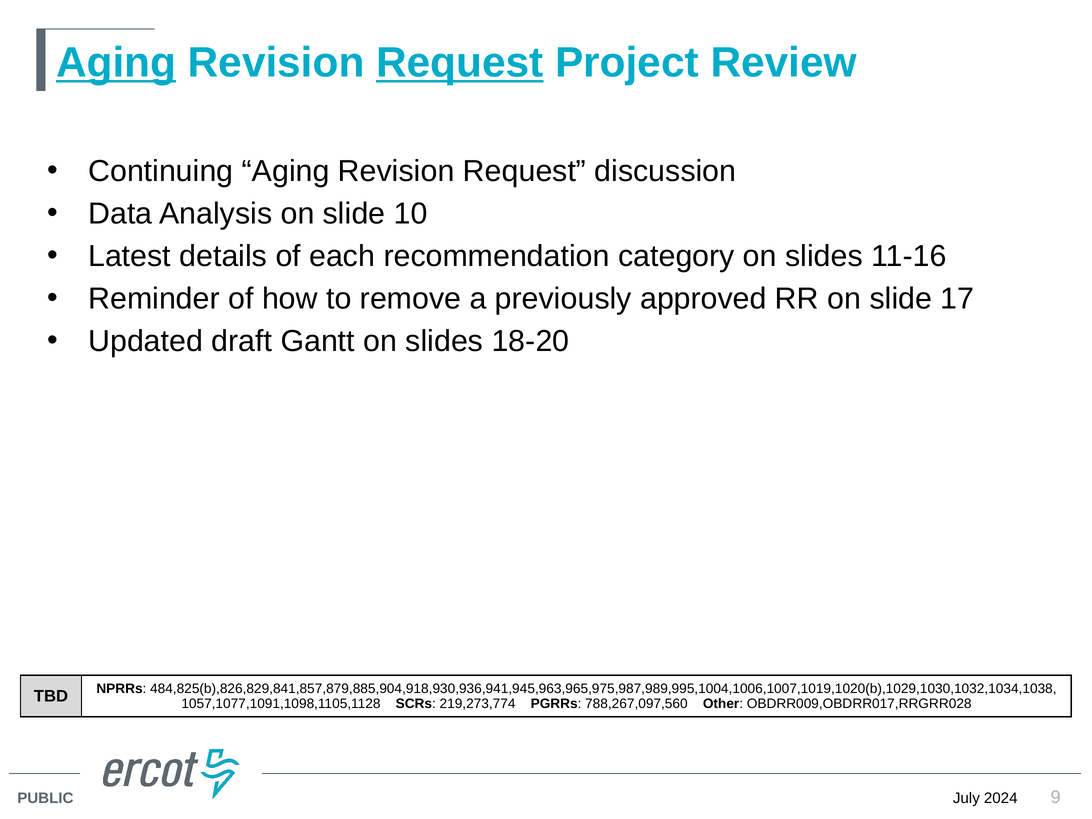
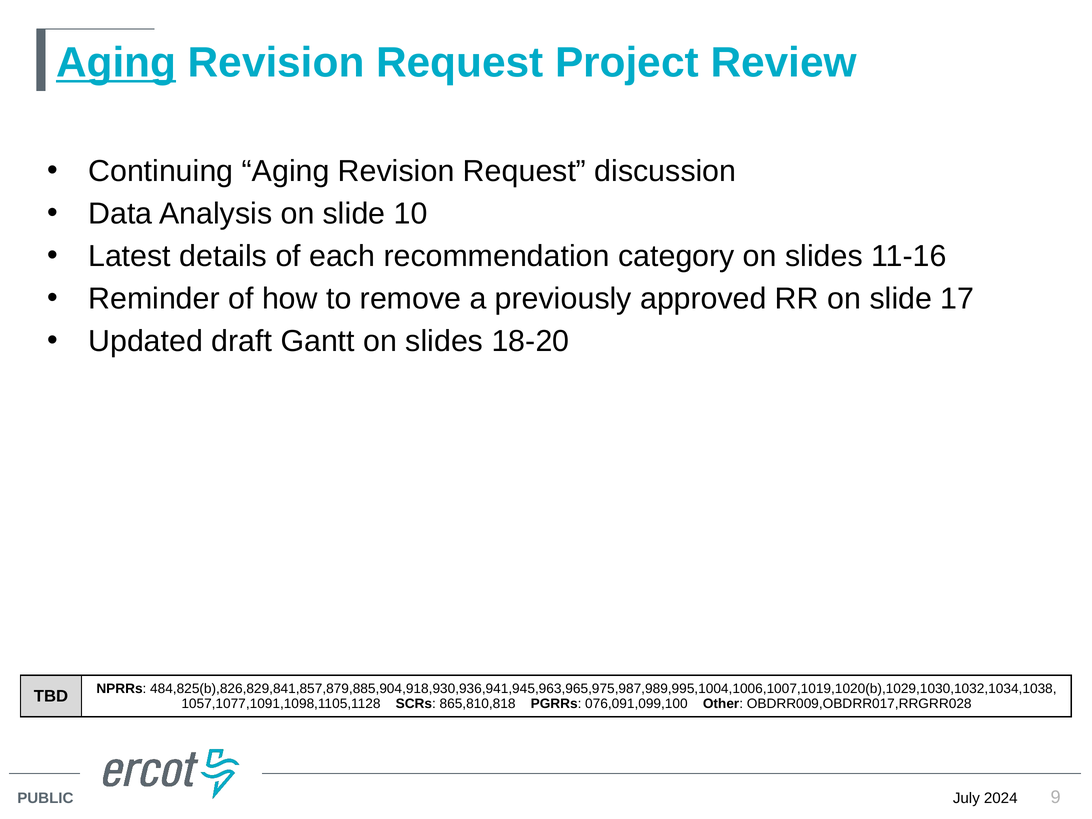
Request at (460, 63) underline: present -> none
219,273,774: 219,273,774 -> 865,810,818
788,267,097,560: 788,267,097,560 -> 076,091,099,100
